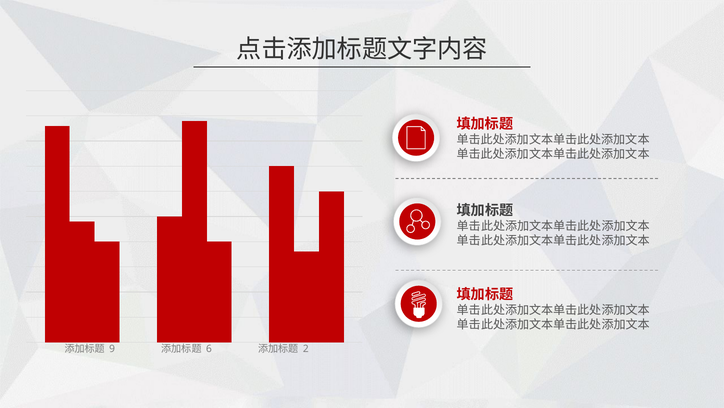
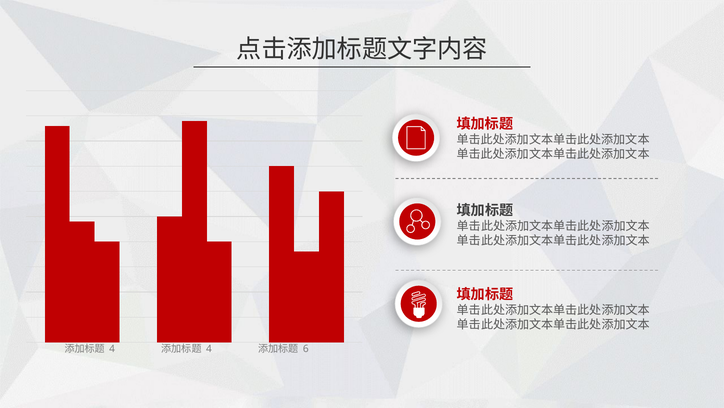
9 at (112, 348): 9 -> 4
6 at (209, 348): 6 -> 4
2: 2 -> 6
